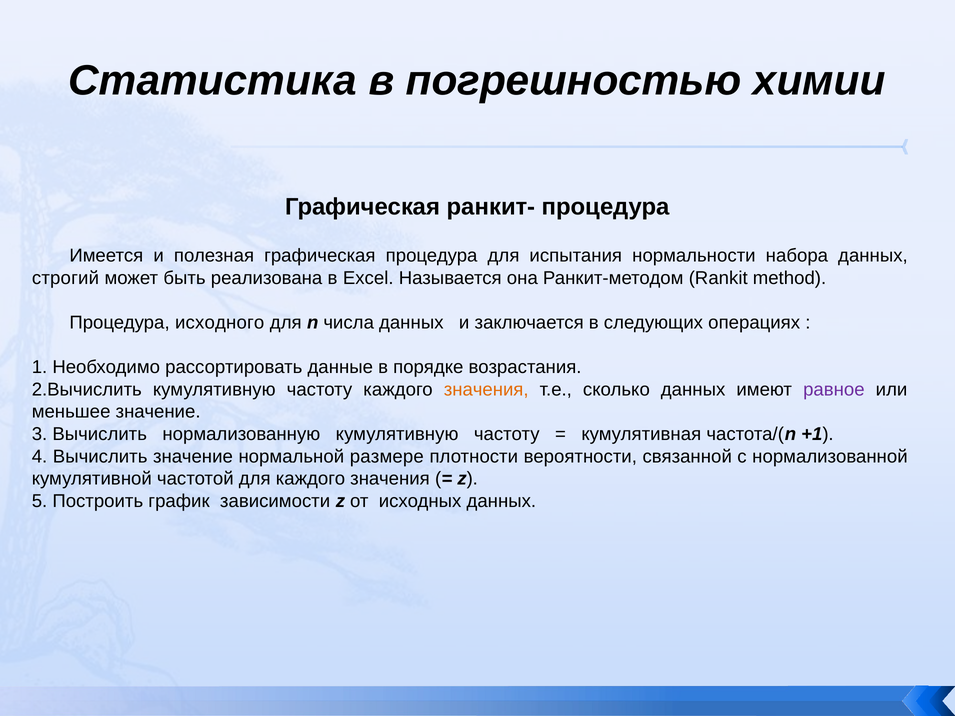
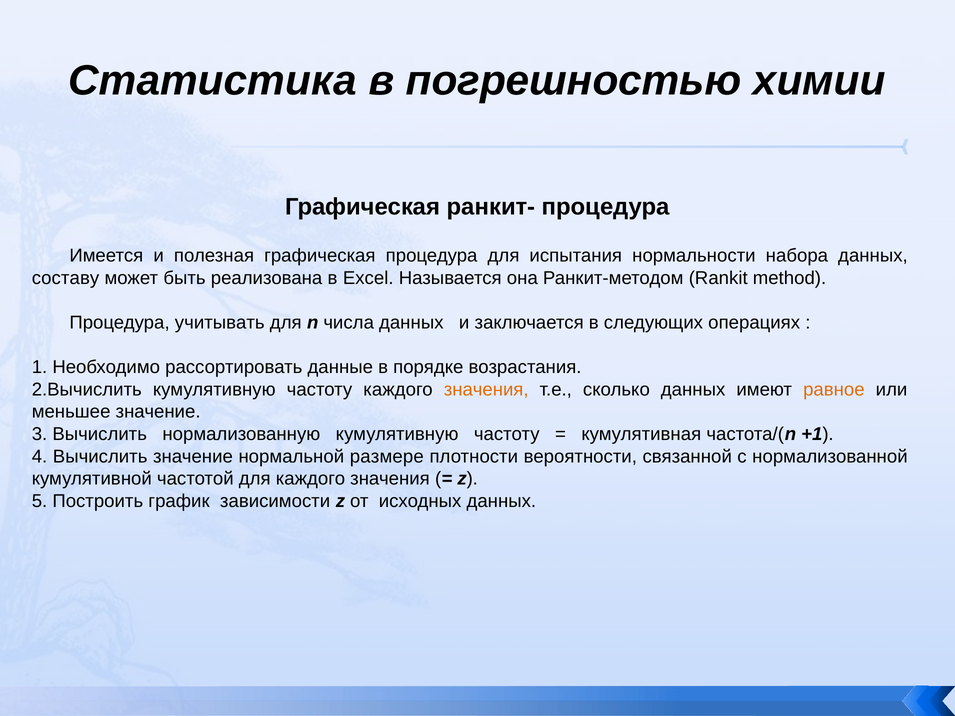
строгий: строгий -> составу
исходного: исходного -> учитывать
равное colour: purple -> orange
